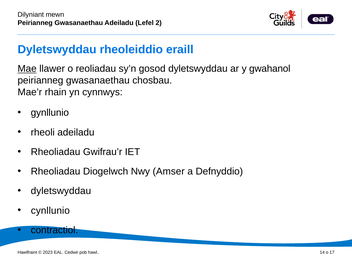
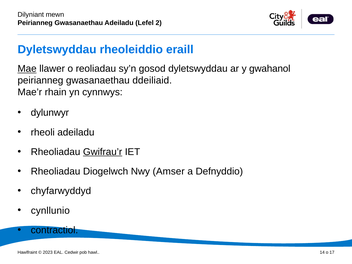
chosbau: chosbau -> ddeiliaid
gynllunio: gynllunio -> dylunwyr
Gwifrau’r underline: none -> present
dyletswyddau at (61, 191): dyletswyddau -> chyfarwyddyd
